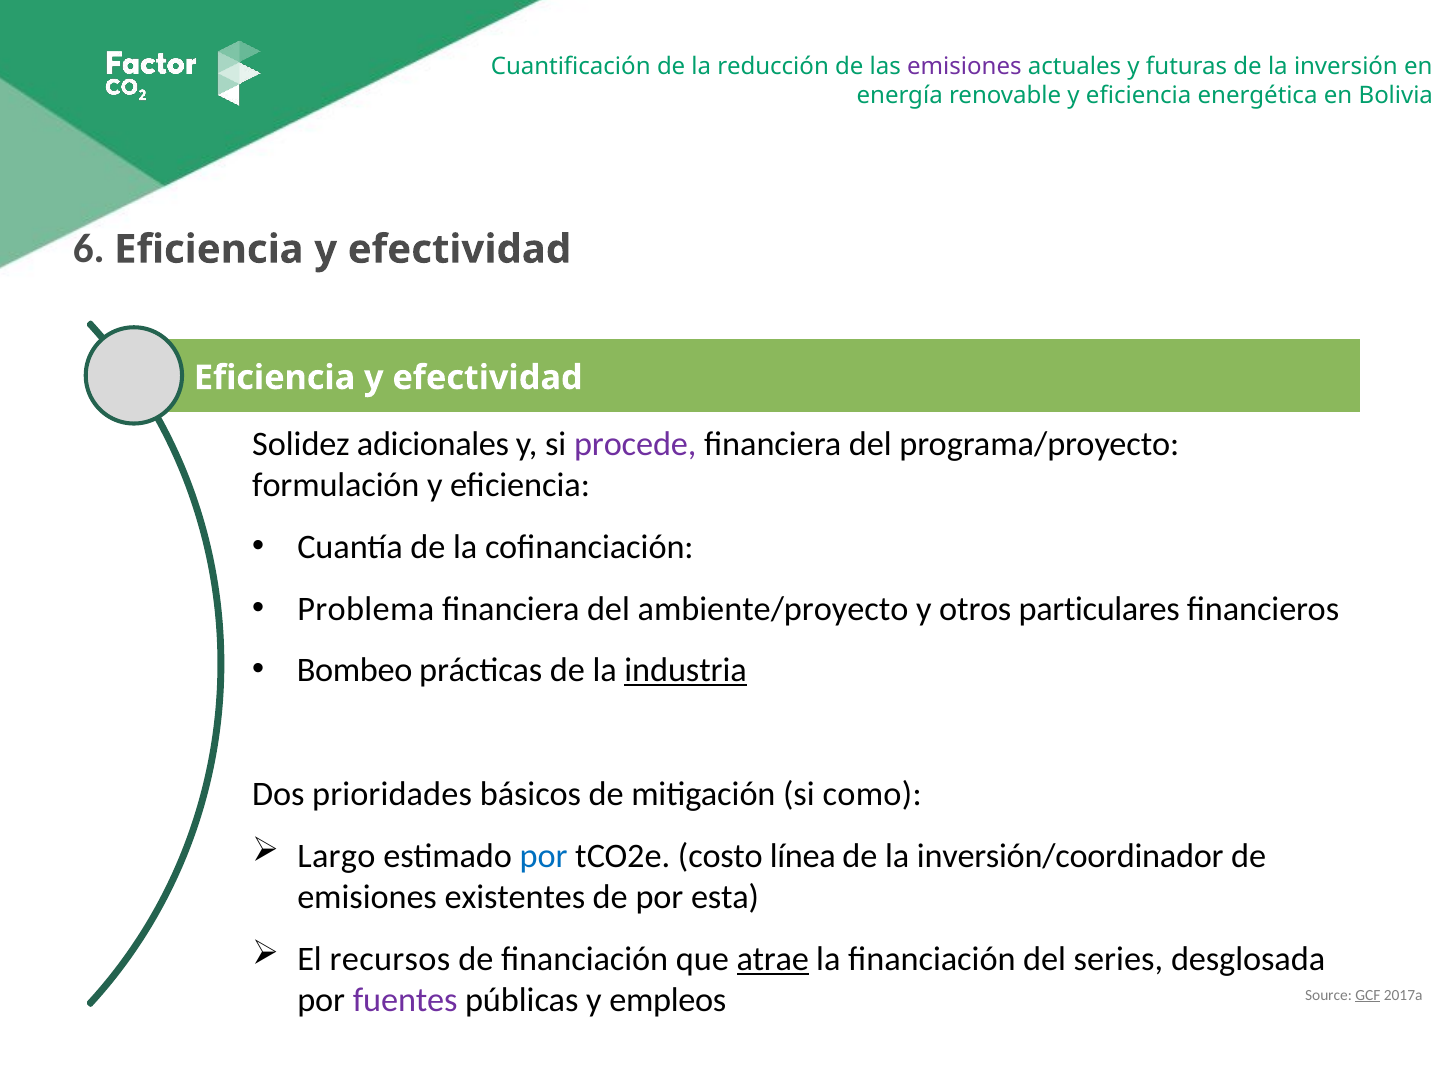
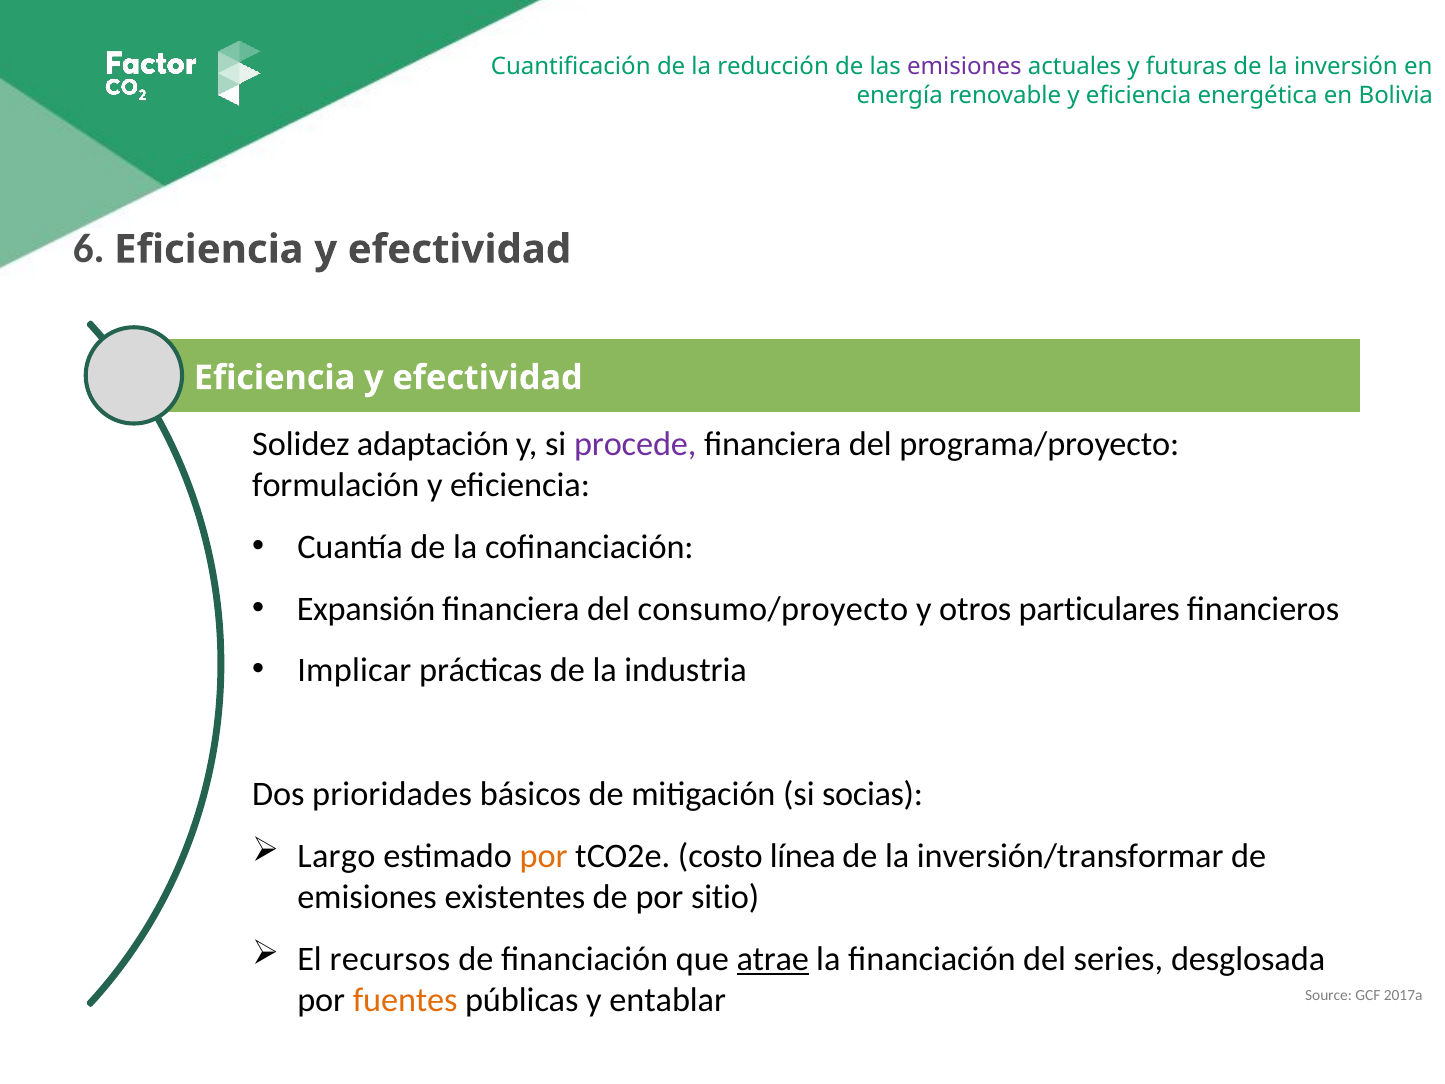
adicionales: adicionales -> adaptación
Problema: Problema -> Expansión
ambiente/proyecto: ambiente/proyecto -> consumo/proyecto
Bombeo: Bombeo -> Implicar
industria underline: present -> none
como: como -> socias
por at (544, 856) colour: blue -> orange
inversión/coordinador: inversión/coordinador -> inversión/transformar
esta: esta -> sitio
fuentes colour: purple -> orange
empleos: empleos -> entablar
GCF underline: present -> none
